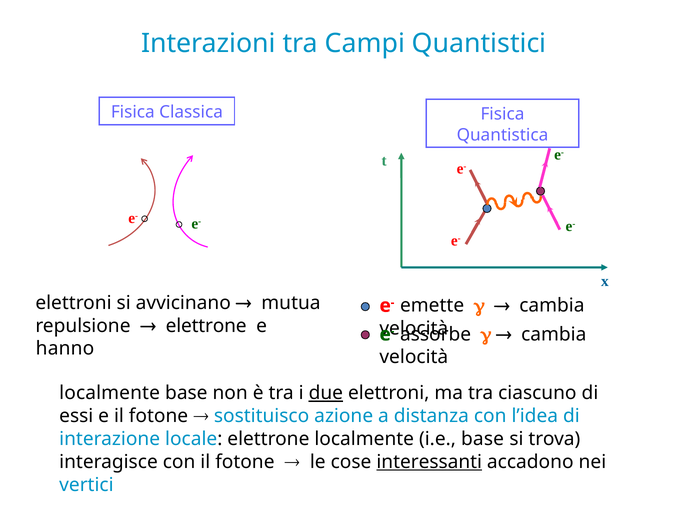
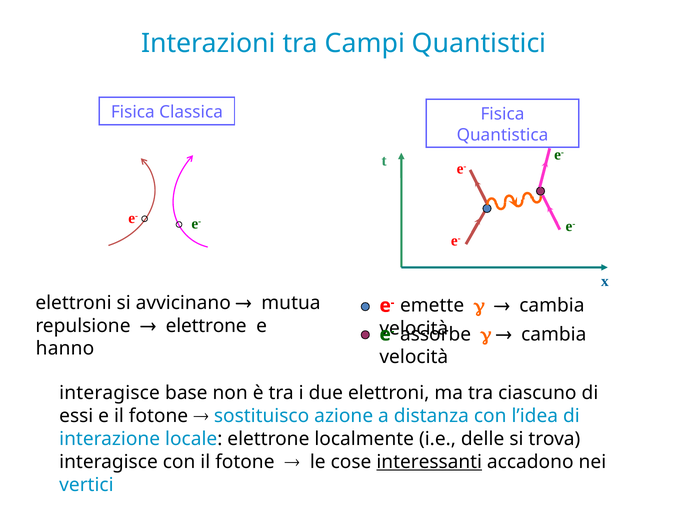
localmente at (110, 393): localmente -> interagisce
due underline: present -> none
i.e base: base -> delle
